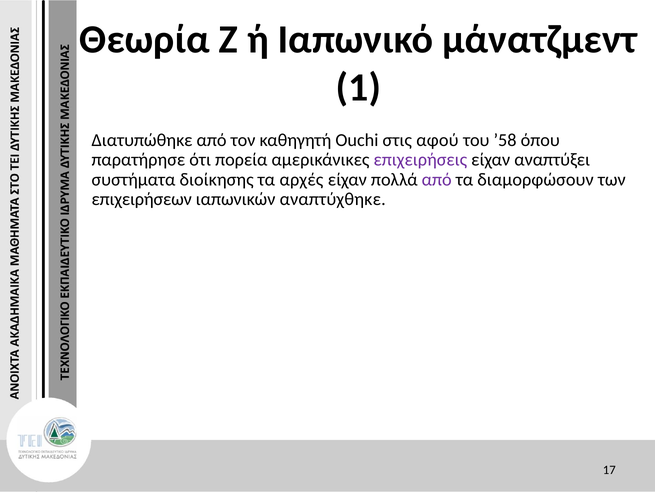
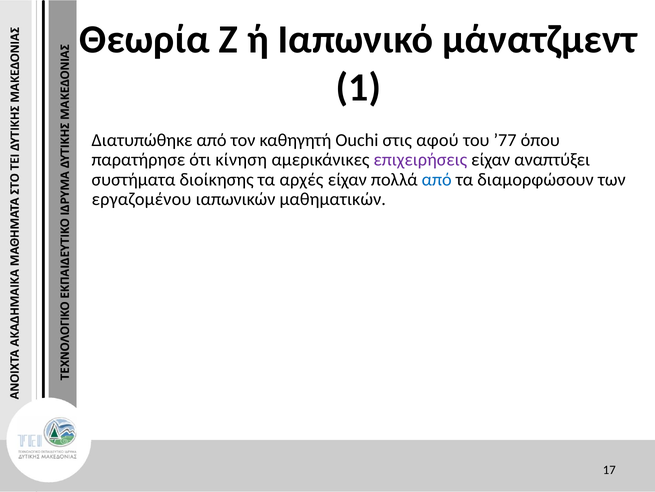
’58: ’58 -> ’77
πορεία: πορεία -> κίνηση
από at (437, 179) colour: purple -> blue
επιχειρήσεων: επιχειρήσεων -> εργαζομένου
αναπτύχθηκε: αναπτύχθηκε -> μαθηματικών
